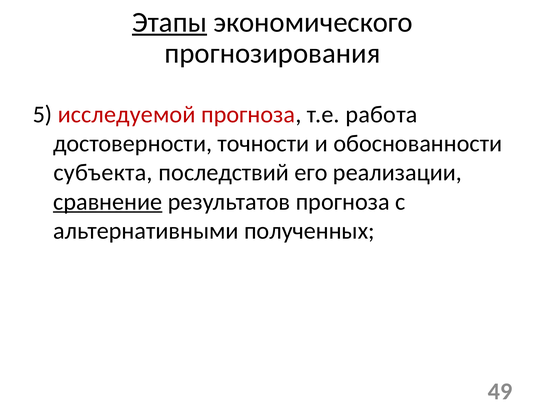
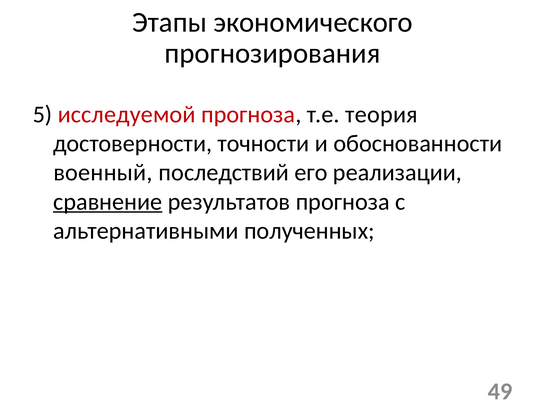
Этапы underline: present -> none
работа: работа -> теория
субъекта: субъекта -> военный
